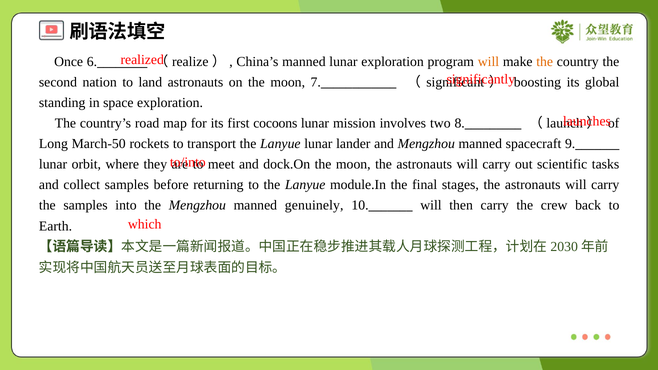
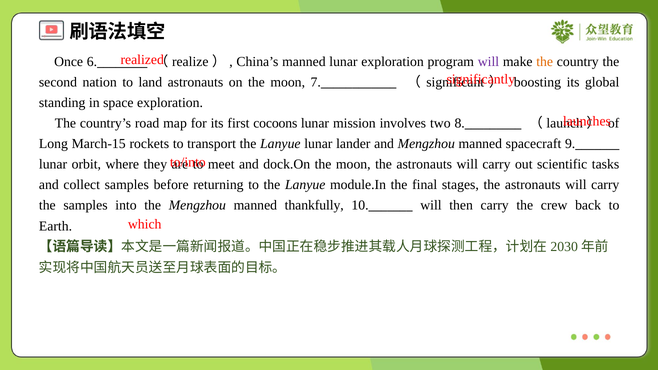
will at (488, 62) colour: orange -> purple
March-50: March-50 -> March-15
genuinely: genuinely -> thankfully
